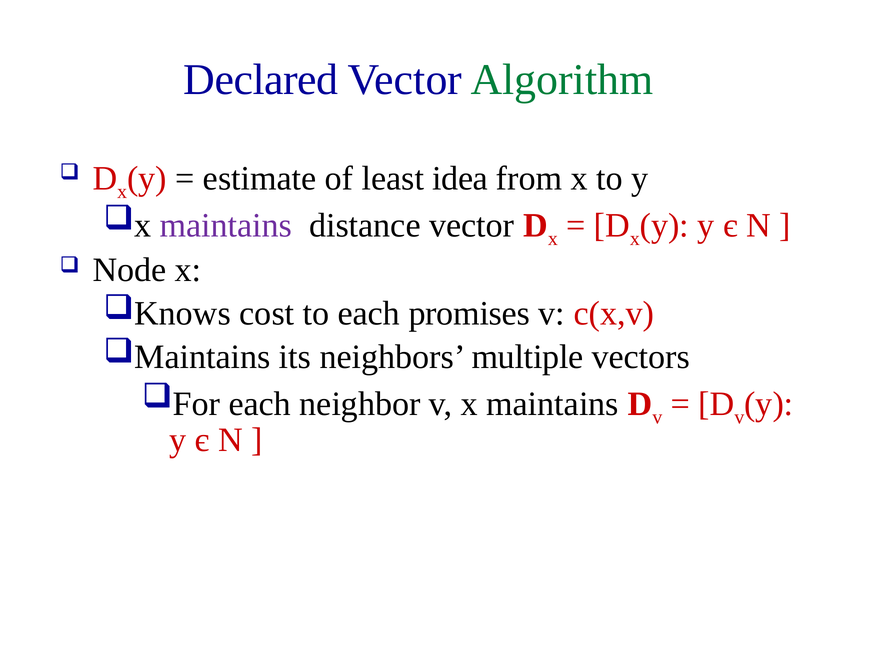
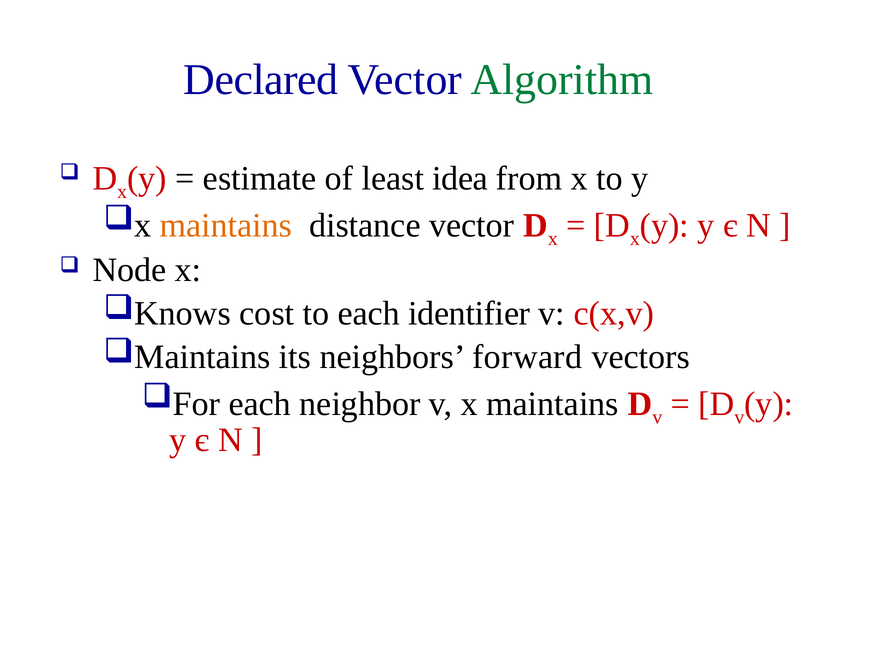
maintains at (226, 225) colour: purple -> orange
promises: promises -> identifier
multiple: multiple -> forward
